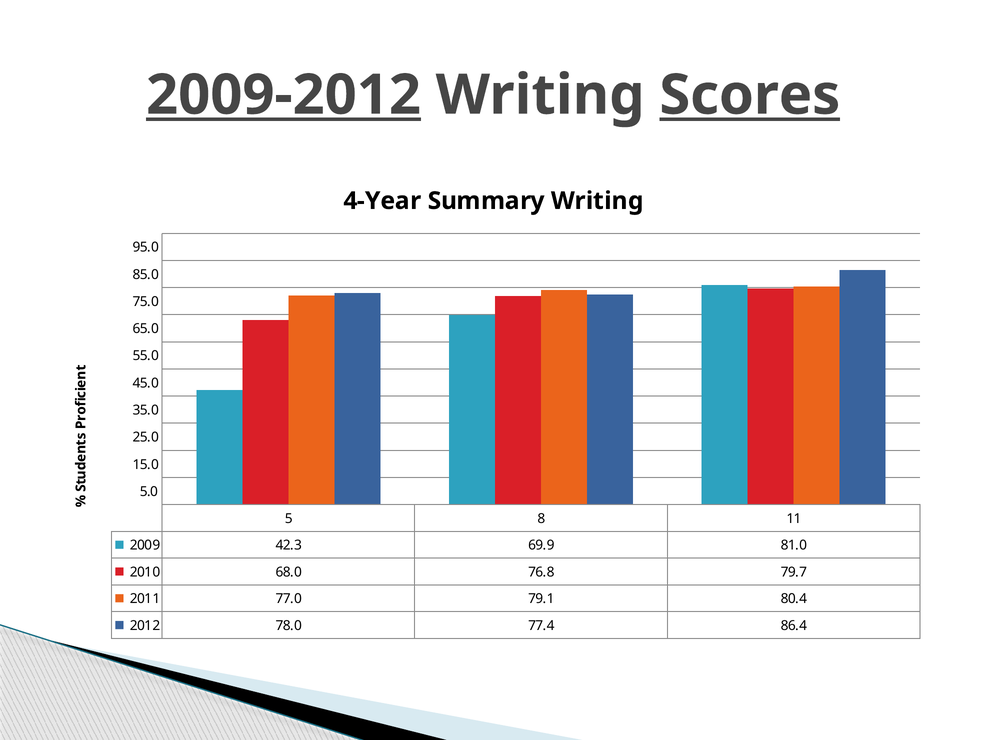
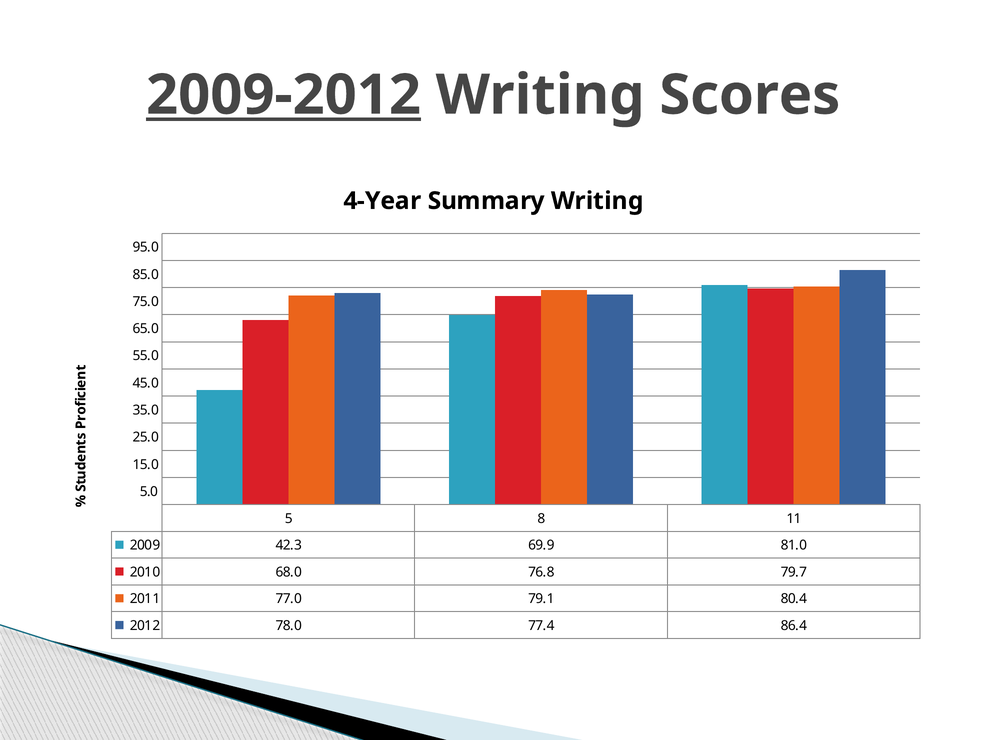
Scores underline: present -> none
